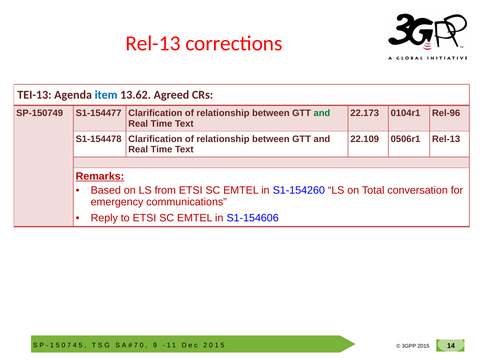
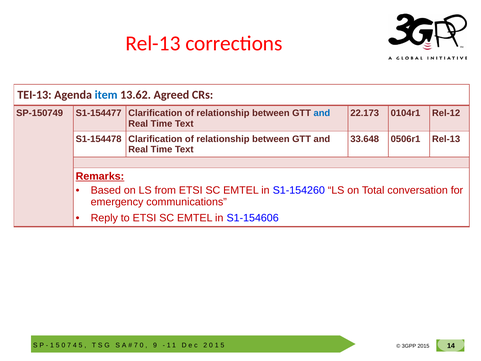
and at (322, 113) colour: green -> blue
Rel-96: Rel-96 -> Rel-12
22.109: 22.109 -> 33.648
